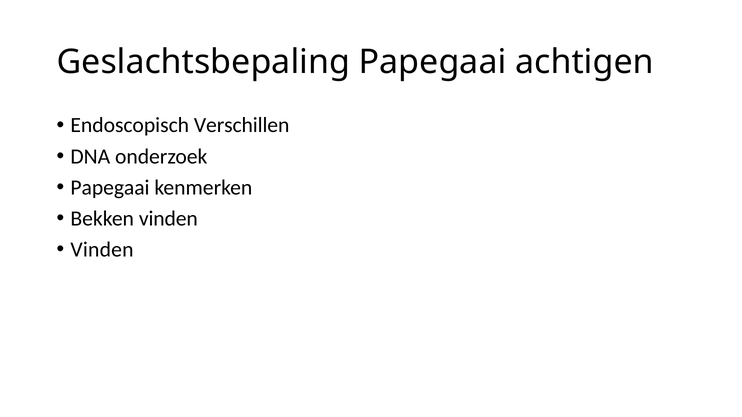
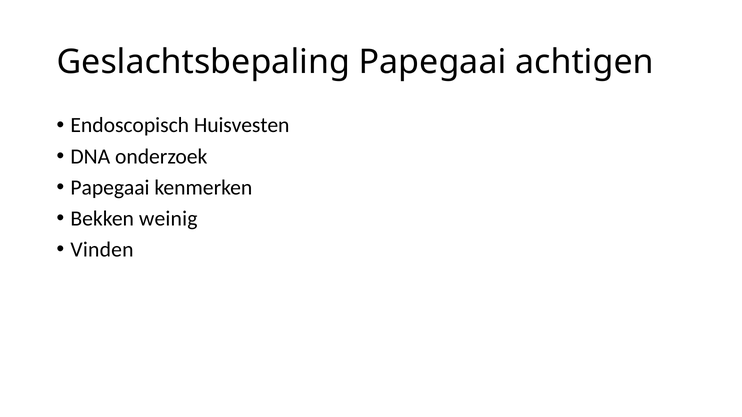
Verschillen: Verschillen -> Huisvesten
Bekken vinden: vinden -> weinig
